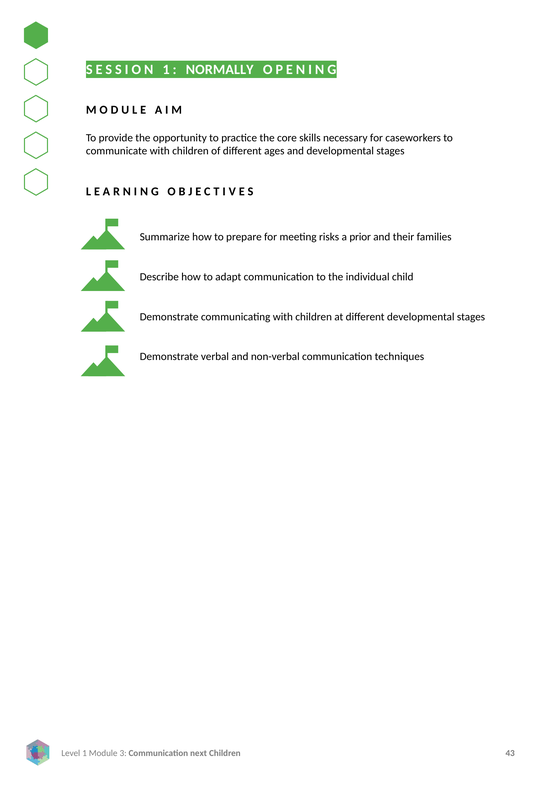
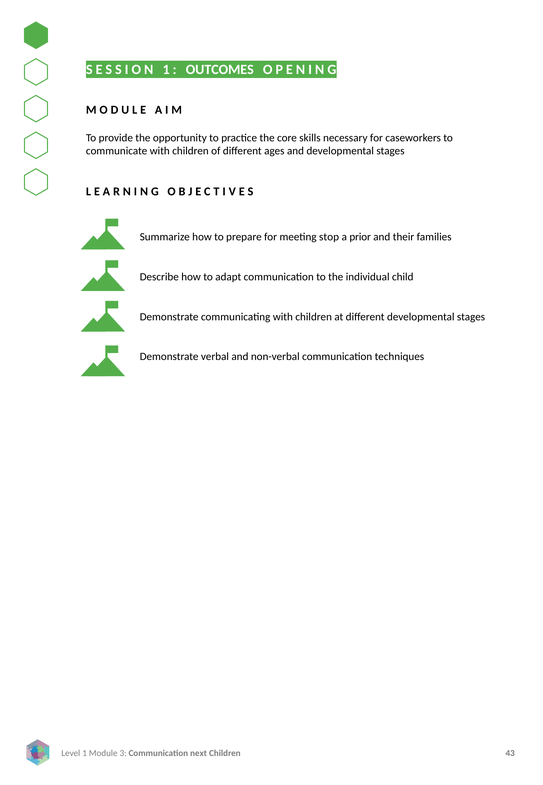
NORMALLY: NORMALLY -> OUTCOMES
risks: risks -> stop
